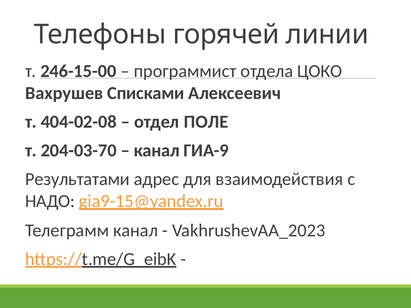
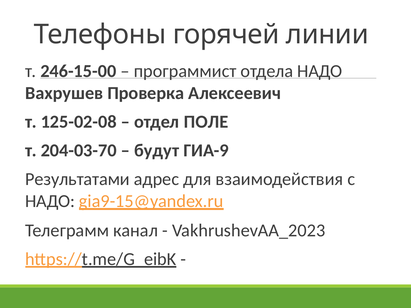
отдела ЦОКО: ЦОКО -> НАДО
Списками: Списками -> Проверка
404-02-08: 404-02-08 -> 125-02-08
канал at (157, 151): канал -> будут
